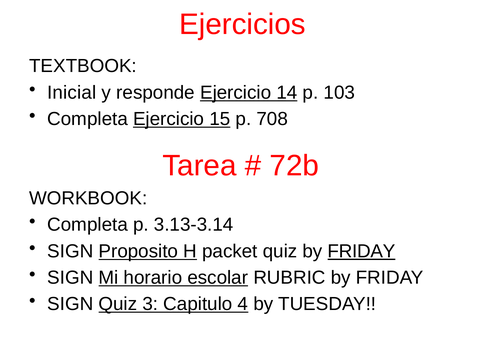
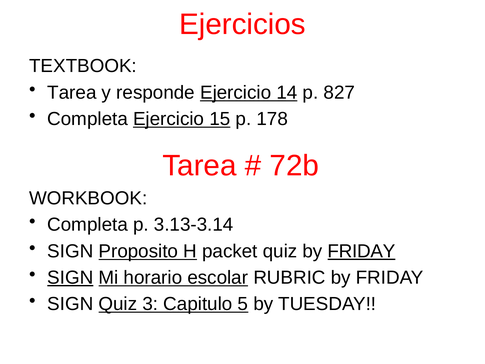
Inicial at (72, 92): Inicial -> Tarea
103: 103 -> 827
708: 708 -> 178
SIGN at (70, 277) underline: none -> present
4: 4 -> 5
